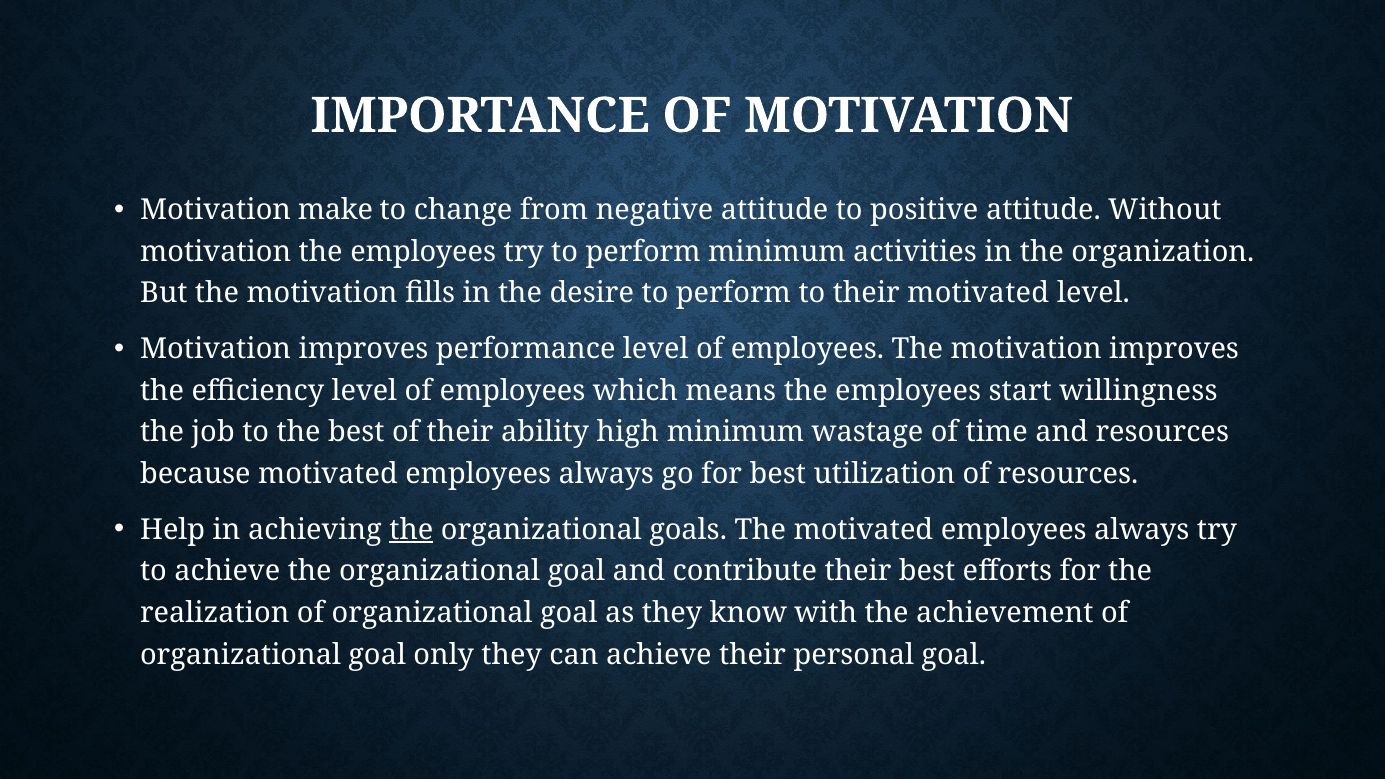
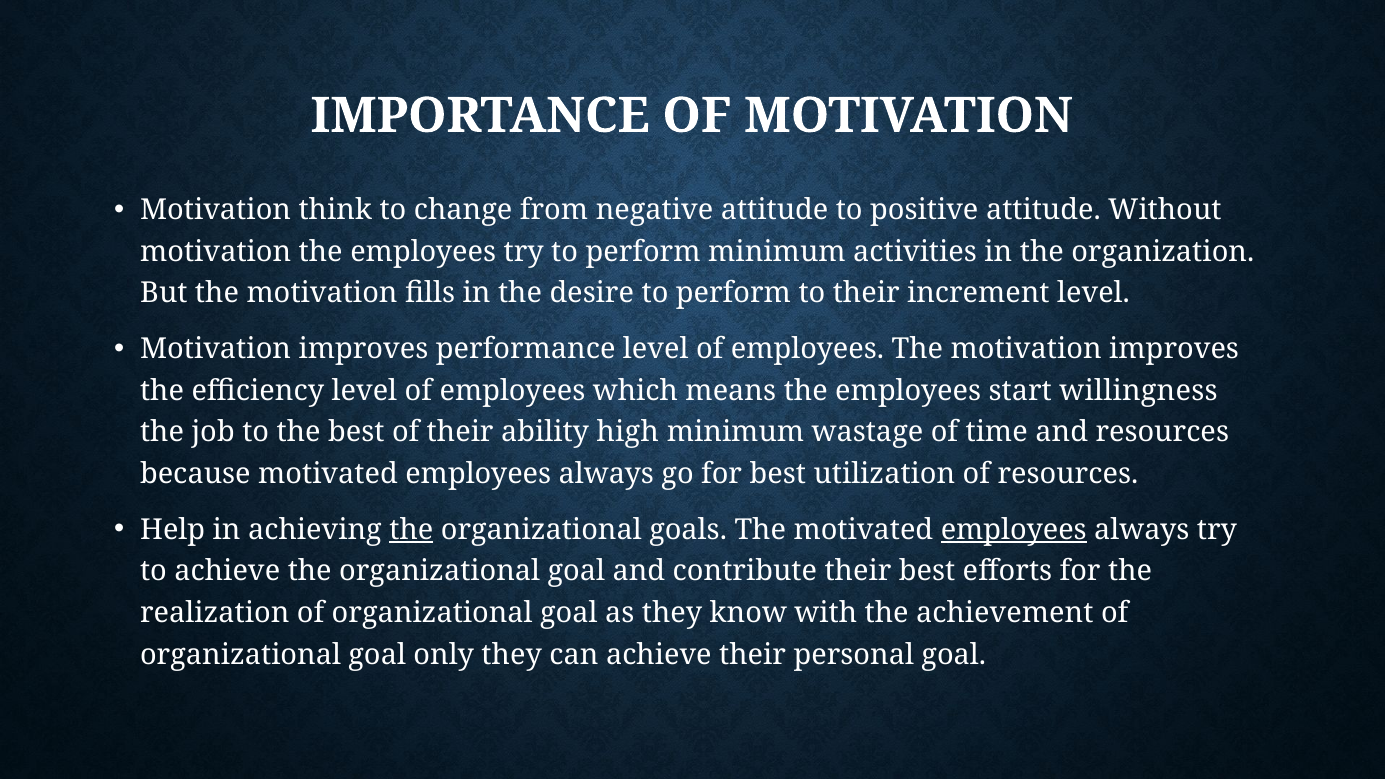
make: make -> think
their motivated: motivated -> increment
employees at (1014, 530) underline: none -> present
